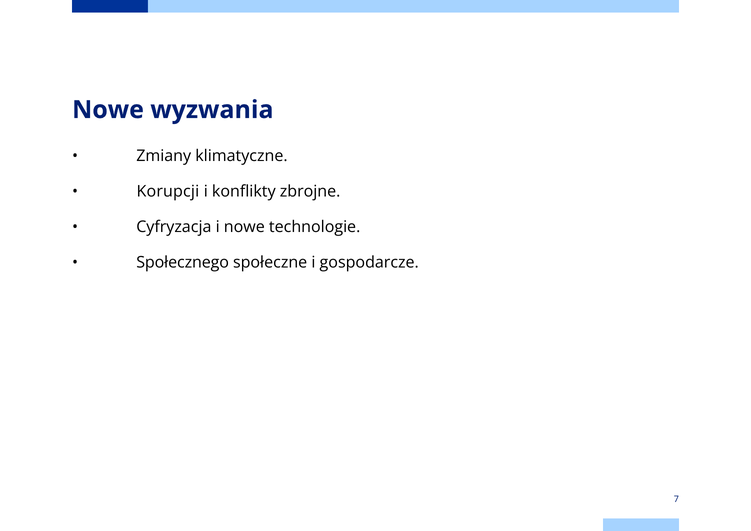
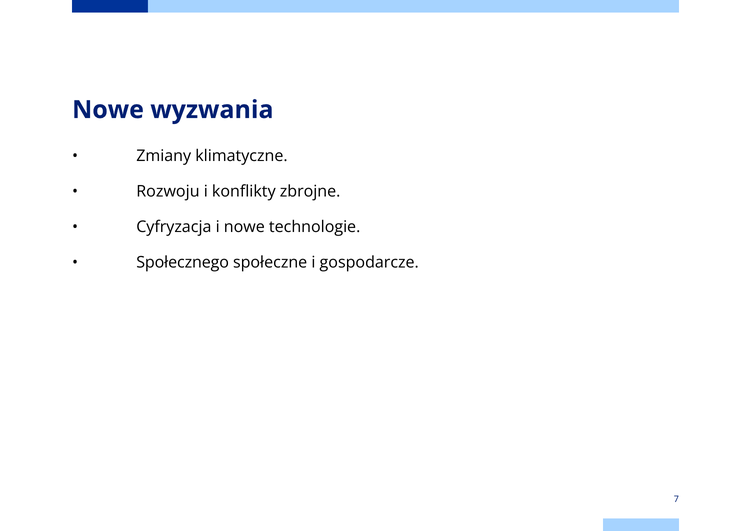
Korupcji: Korupcji -> Rozwoju
